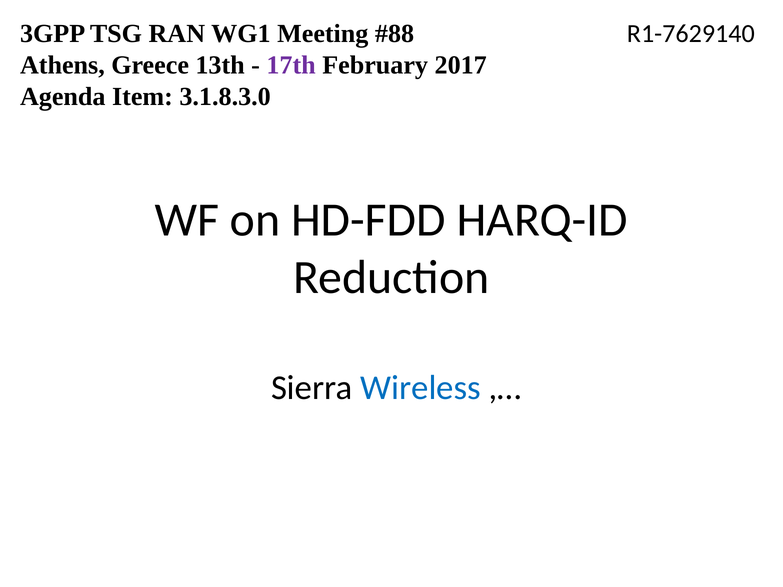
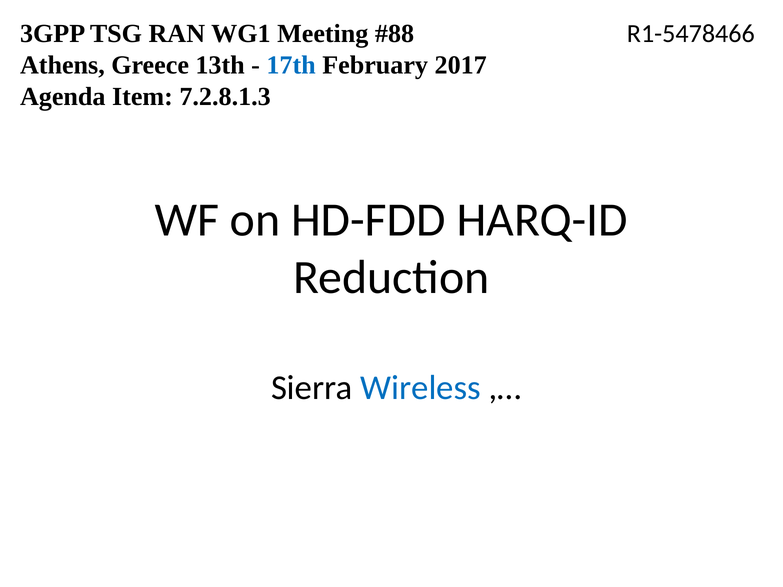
R1-7629140: R1-7629140 -> R1-5478466
17th colour: purple -> blue
3.1.8.3.0: 3.1.8.3.0 -> 7.2.8.1.3
